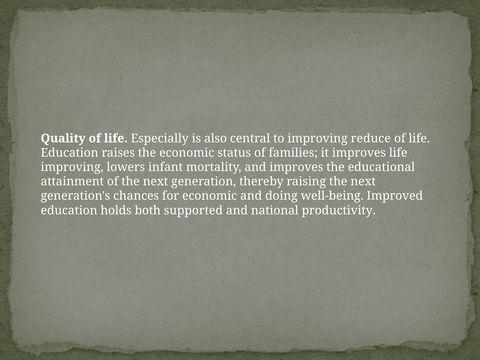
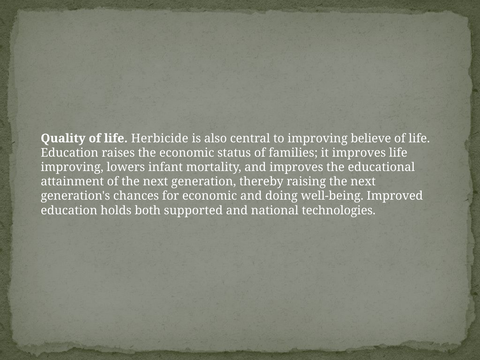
Especially: Especially -> Herbicide
reduce: reduce -> believe
productivity: productivity -> technologies
